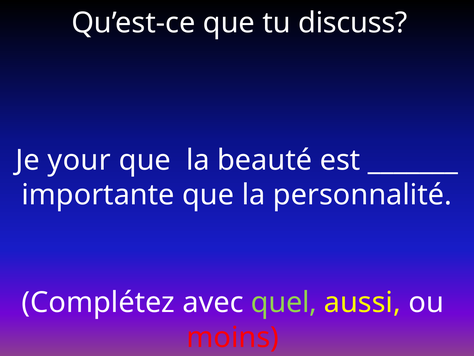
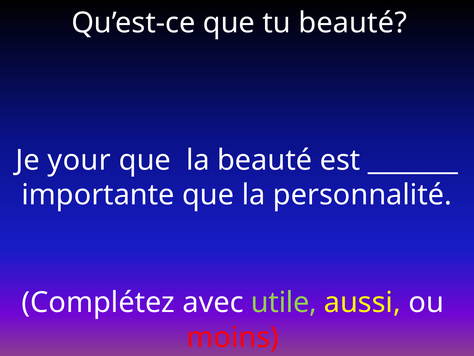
tu discuss: discuss -> beauté
quel: quel -> utile
